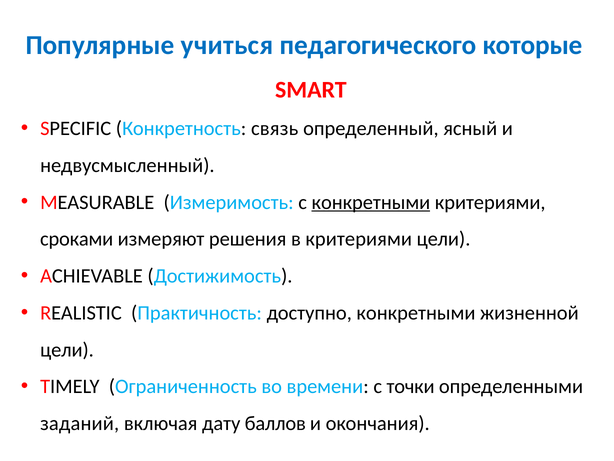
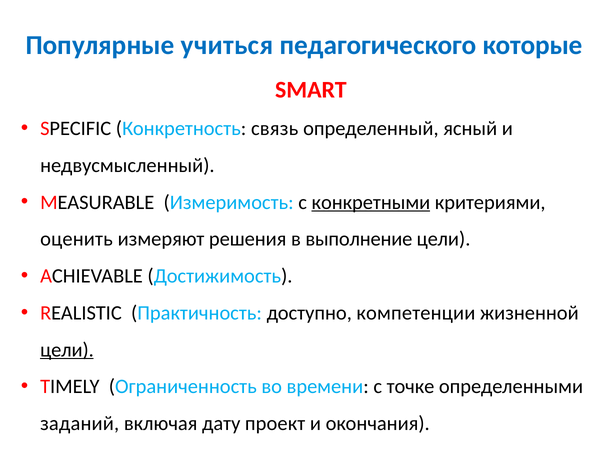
сроками: сроками -> оценить
в критериями: критериями -> выполнение
доступно конкретными: конкретными -> компетенции
цели at (67, 349) underline: none -> present
точки: точки -> точке
баллов: баллов -> проект
